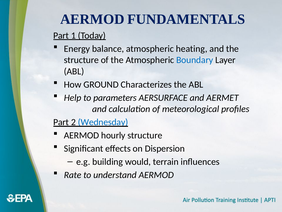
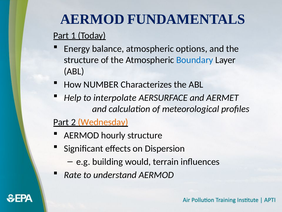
heating: heating -> options
GROUND: GROUND -> NUMBER
parameters: parameters -> interpolate
Wednesday colour: blue -> orange
